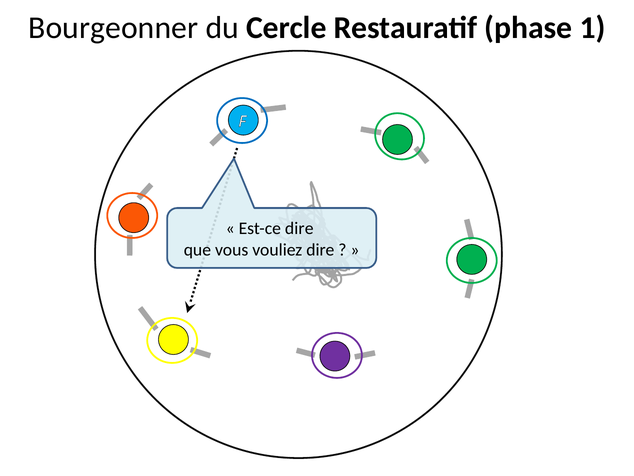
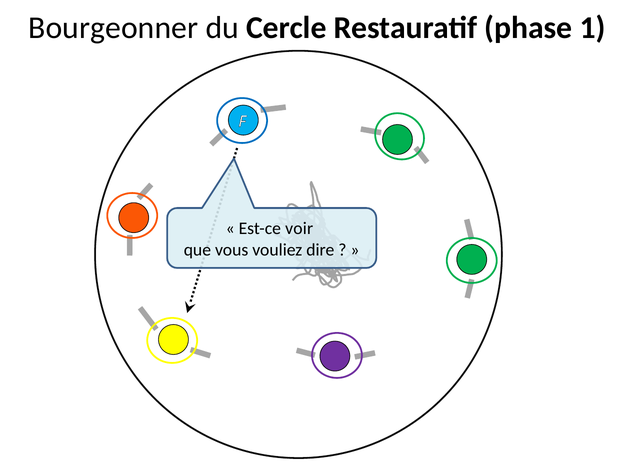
Est-ce dire: dire -> voir
